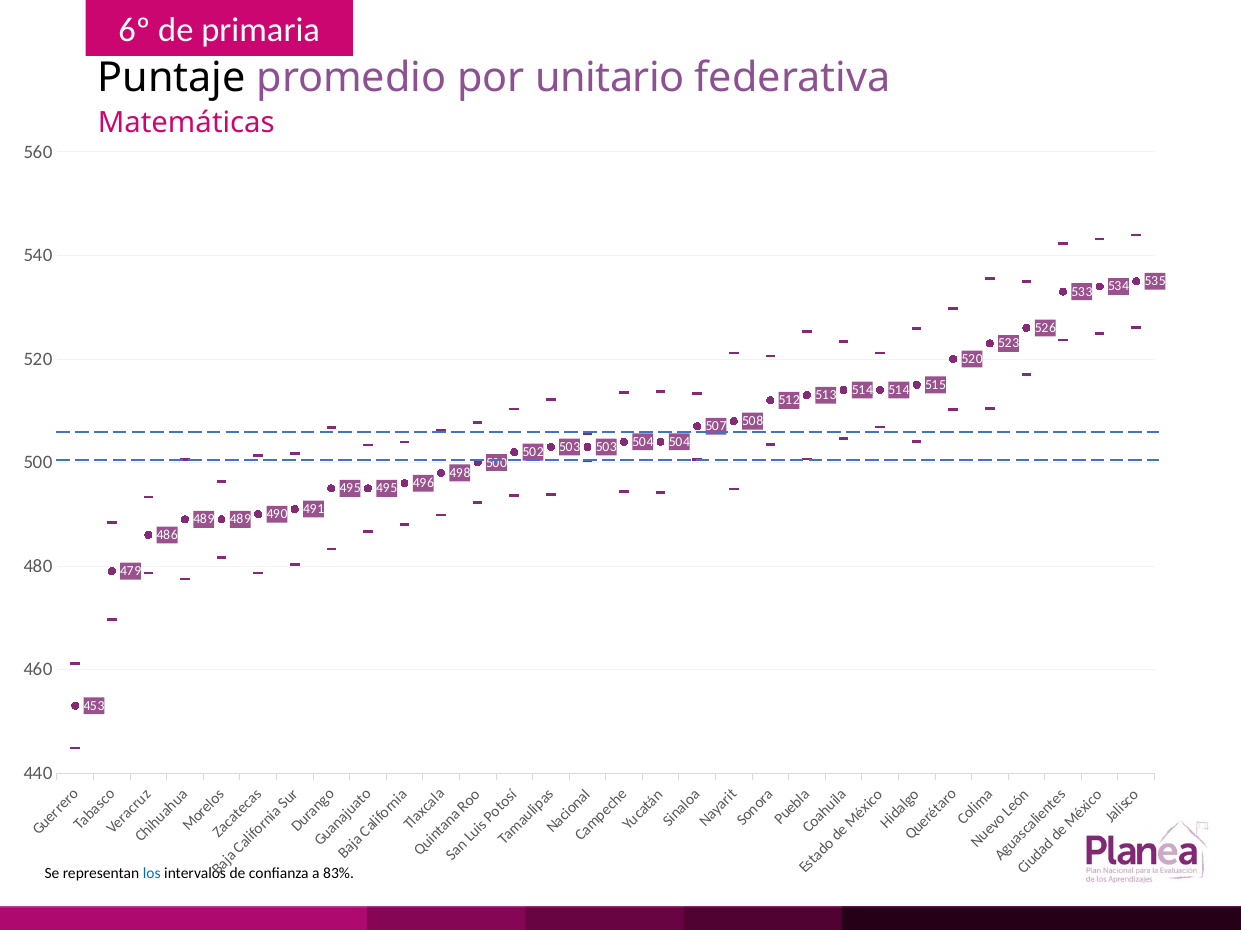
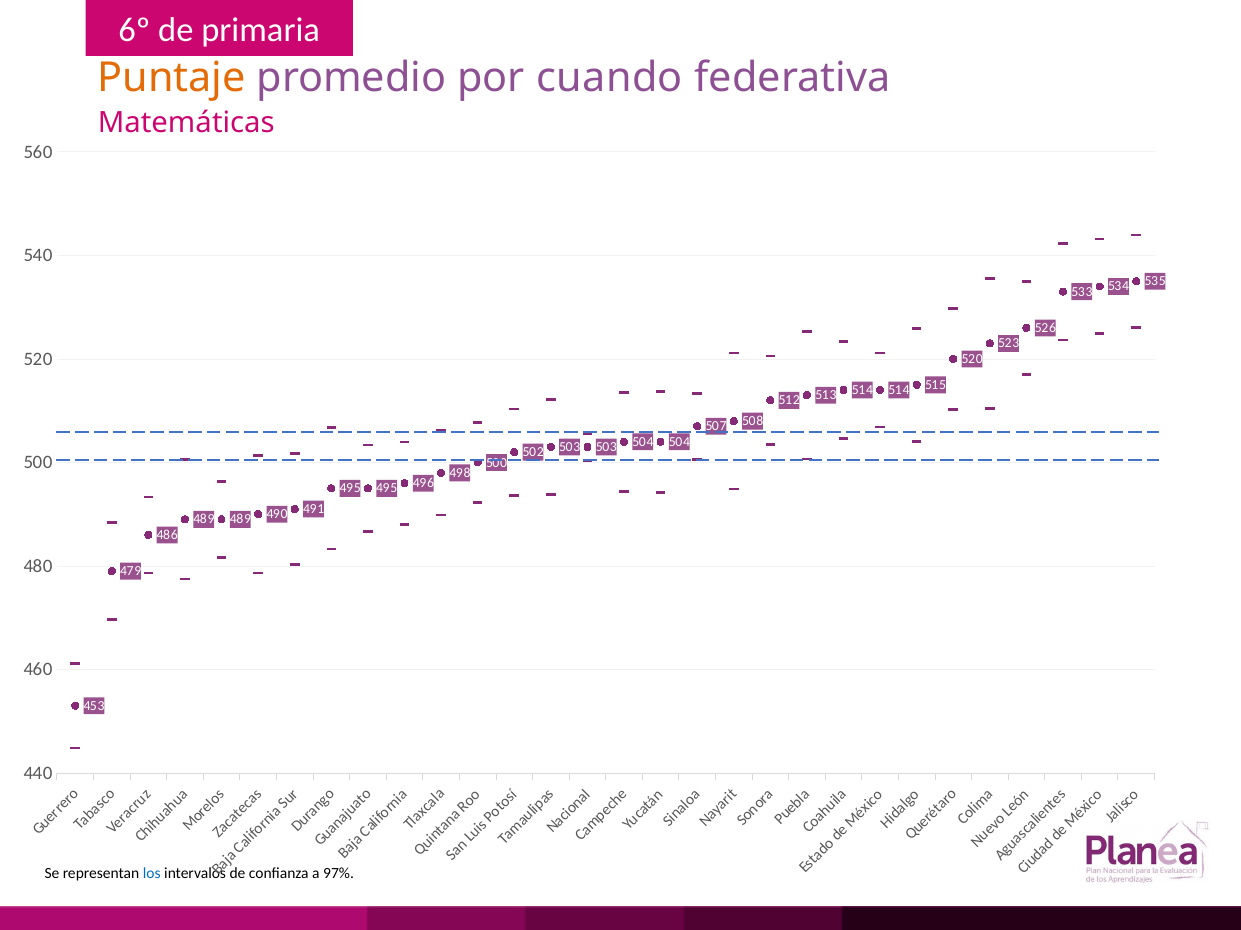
Puntaje colour: black -> orange
unitario: unitario -> cuando
83%: 83% -> 97%
